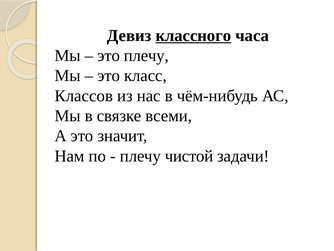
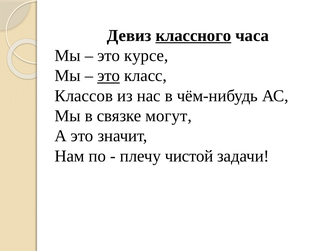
это плечу: плечу -> курсе
это at (109, 76) underline: none -> present
всеми: всеми -> могут
